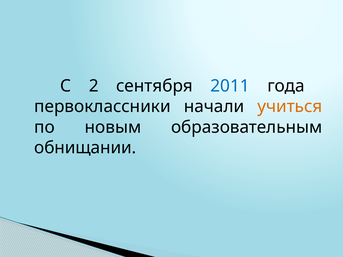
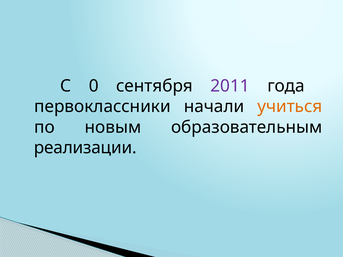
2: 2 -> 0
2011 colour: blue -> purple
обнищании: обнищании -> реализации
